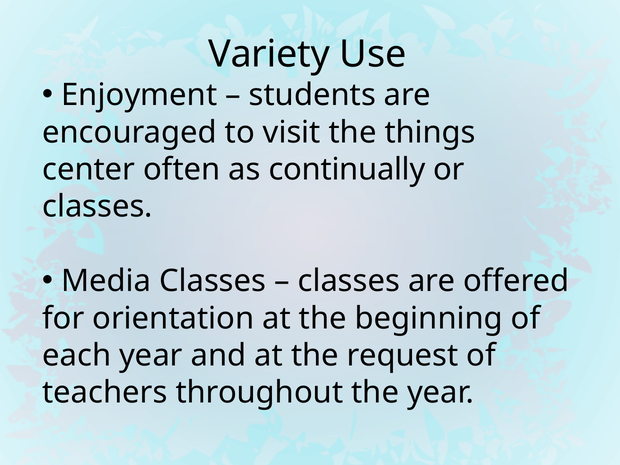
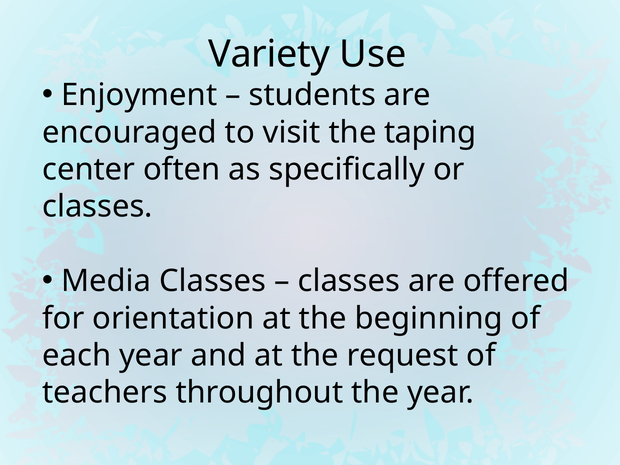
things: things -> taping
continually: continually -> specifically
